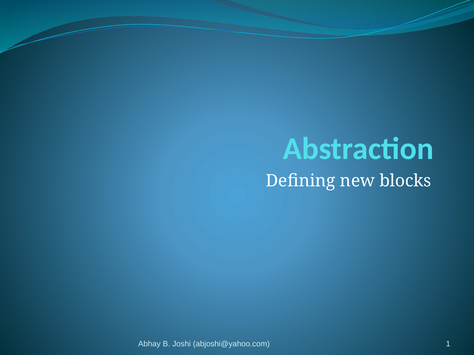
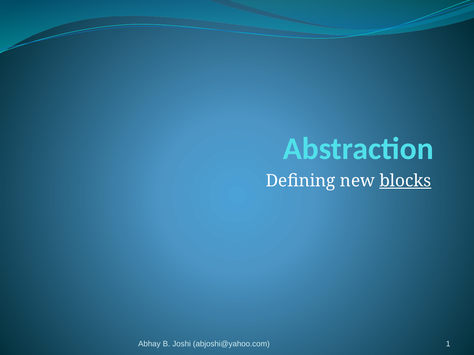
blocks underline: none -> present
